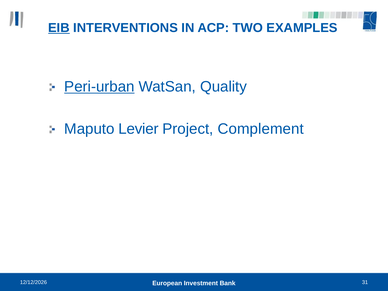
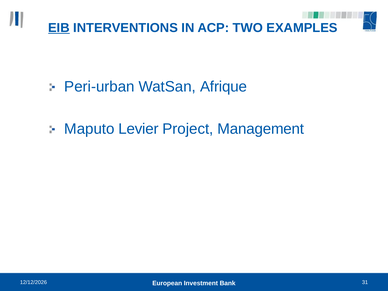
Peri-urban underline: present -> none
Quality: Quality -> Afrique
Complement: Complement -> Management
